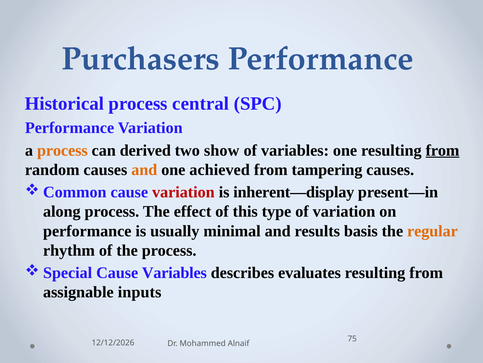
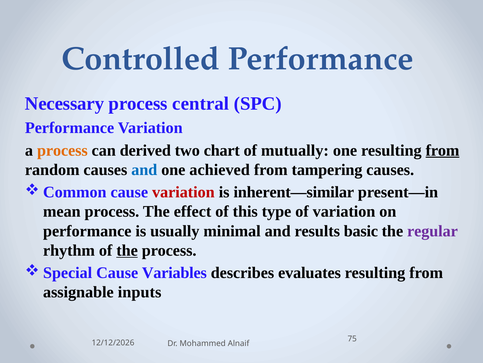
Purchasers: Purchasers -> Controlled
Historical: Historical -> Necessary
show: show -> chart
of variables: variables -> mutually
and at (144, 169) colour: orange -> blue
inherent—display: inherent—display -> inherent—similar
along: along -> mean
basis: basis -> basic
regular colour: orange -> purple
the at (127, 250) underline: none -> present
